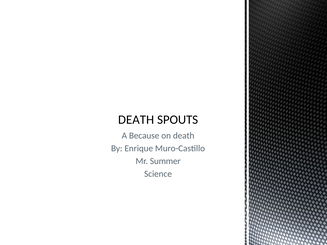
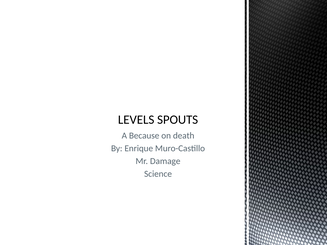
DEATH at (136, 120): DEATH -> LEVELS
Summer: Summer -> Damage
